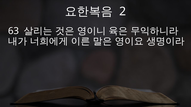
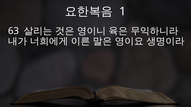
2: 2 -> 1
